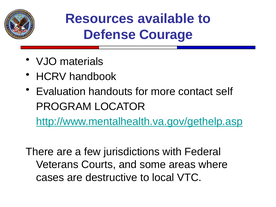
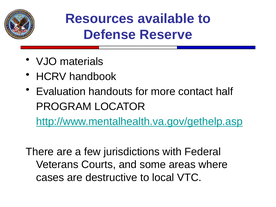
Courage: Courage -> Reserve
self: self -> half
